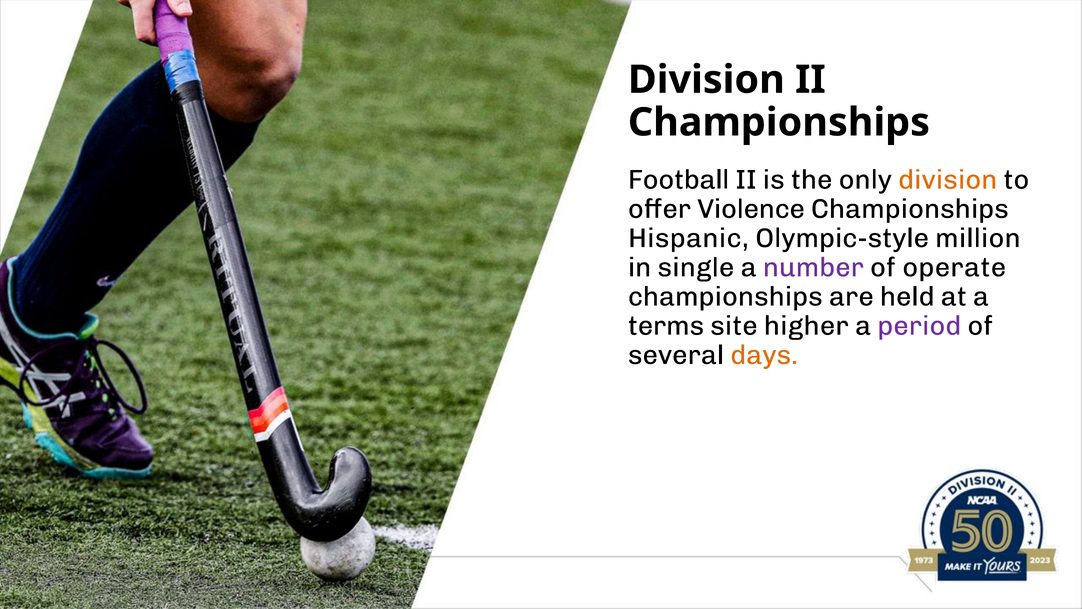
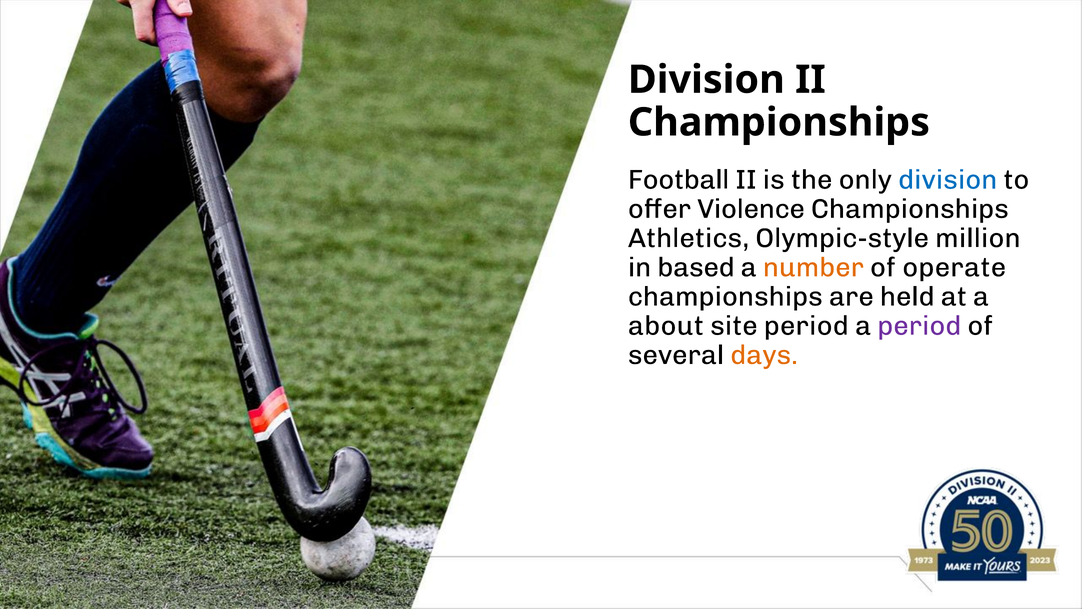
division at (948, 180) colour: orange -> blue
Hispanic: Hispanic -> Athletics
single: single -> based
number colour: purple -> orange
terms: terms -> about
site higher: higher -> period
